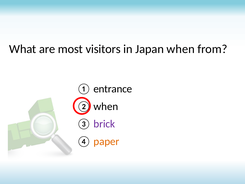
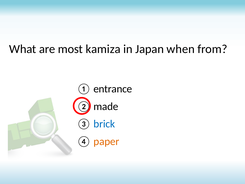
visitors: visitors -> kamiza
when at (106, 106): when -> made
brick colour: purple -> blue
